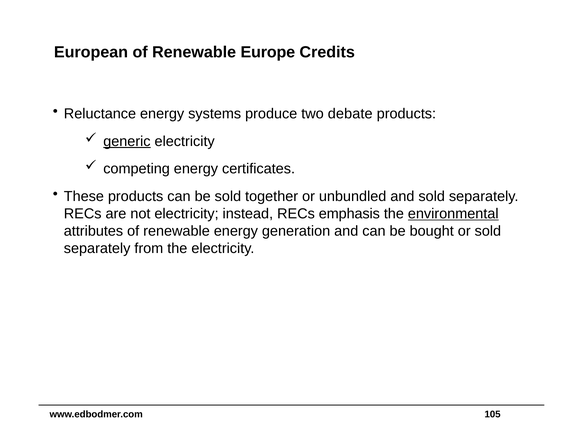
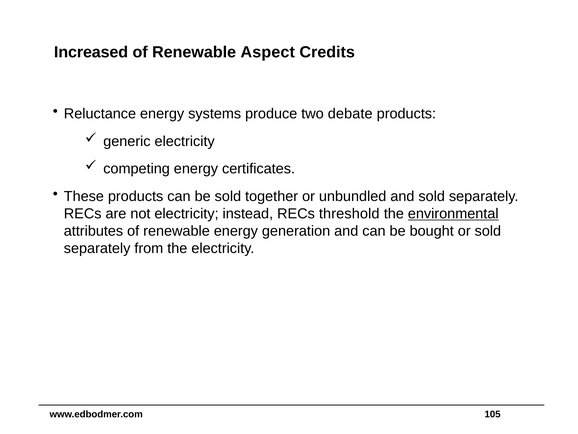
European: European -> Increased
Europe: Europe -> Aspect
generic underline: present -> none
emphasis: emphasis -> threshold
